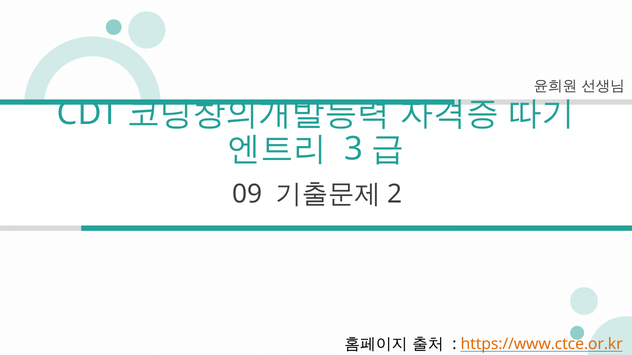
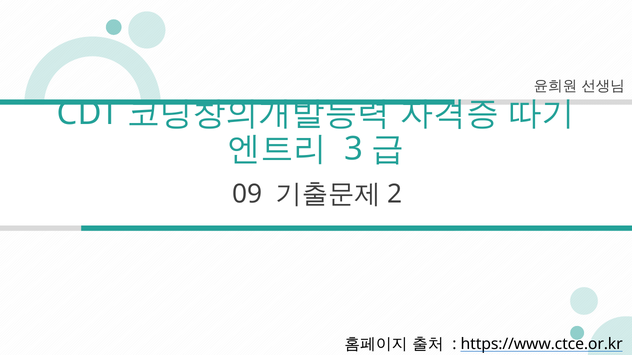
https://www.ctce.or.kr colour: orange -> black
